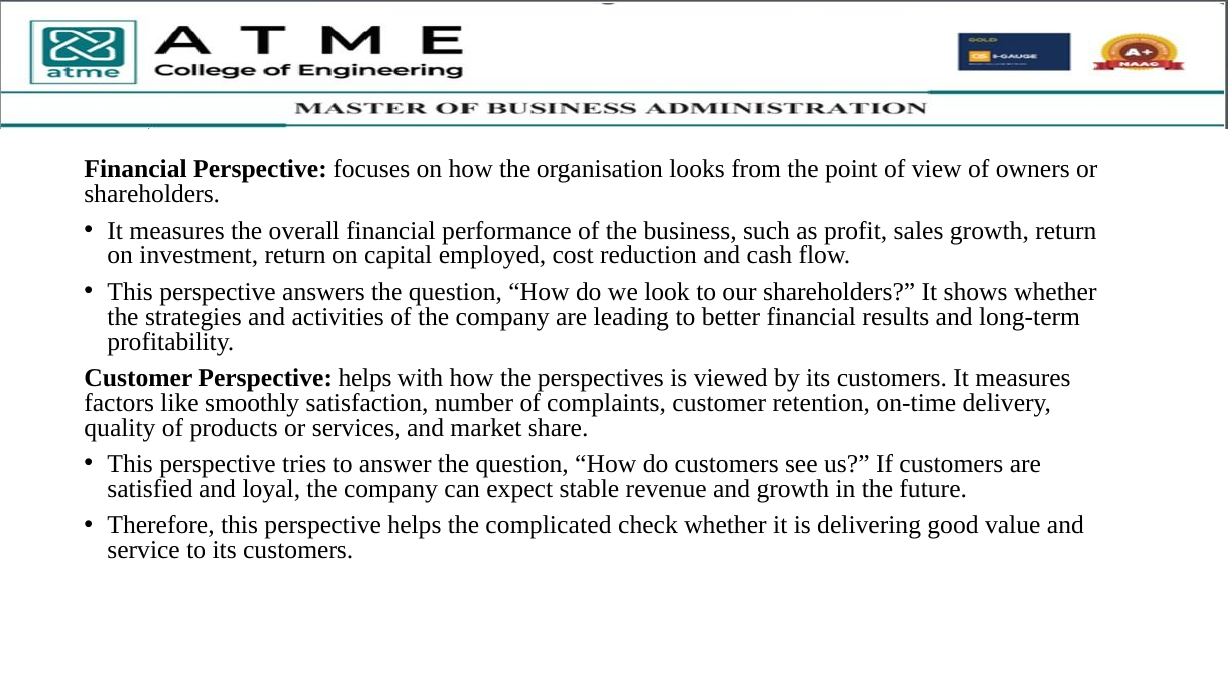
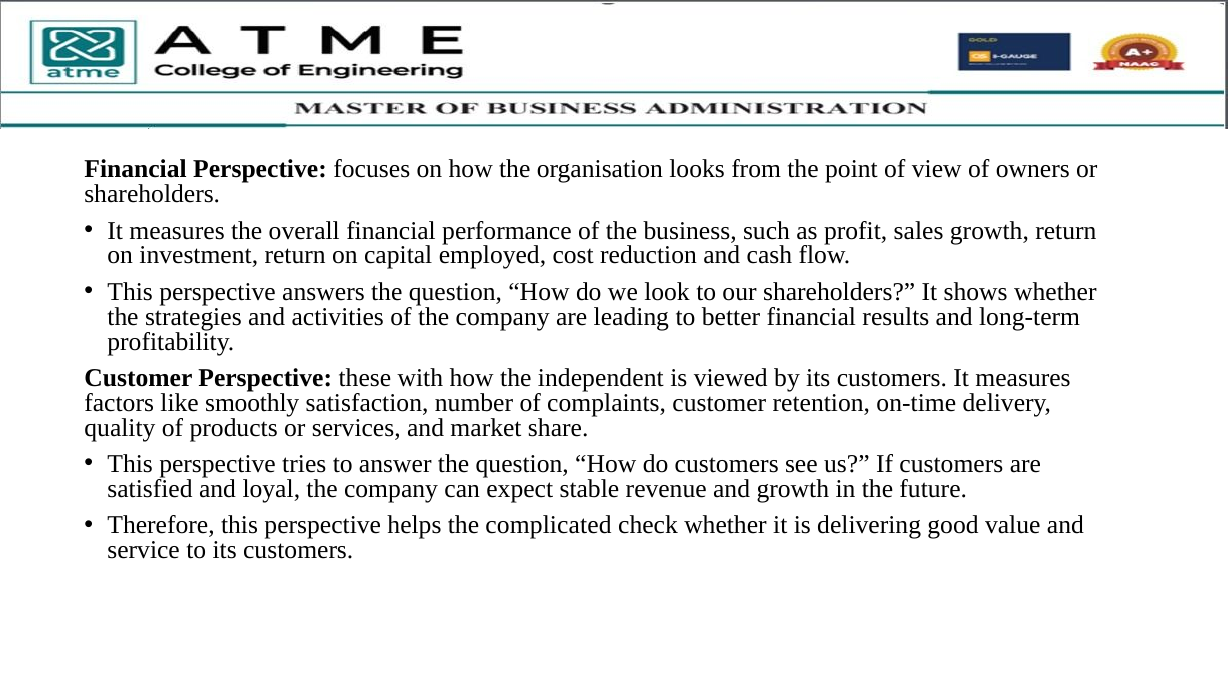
Customer Perspective helps: helps -> these
perspectives: perspectives -> independent
